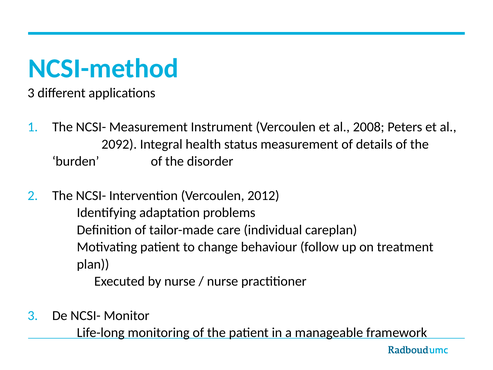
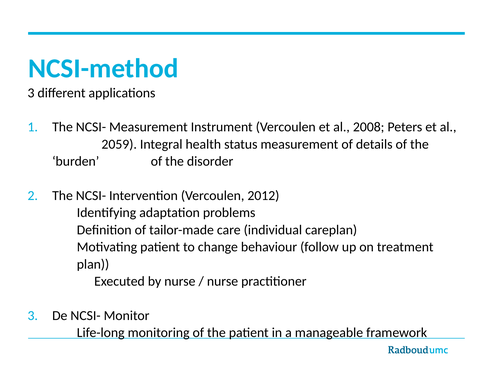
2092: 2092 -> 2059
